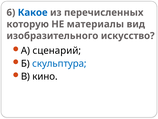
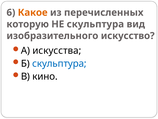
Какое colour: blue -> orange
НЕ материалы: материалы -> скульптура
сценарий: сценарий -> искусства
